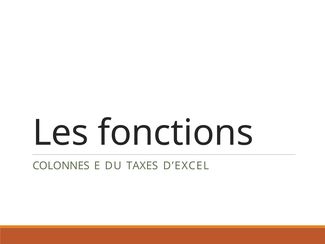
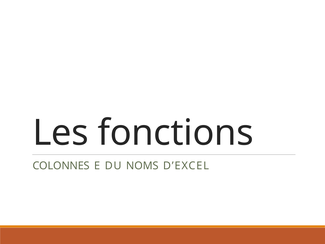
TAXES: TAXES -> NOMS
